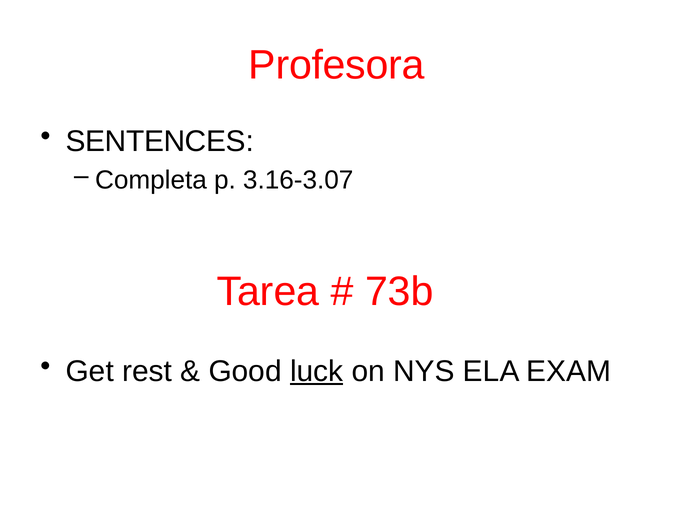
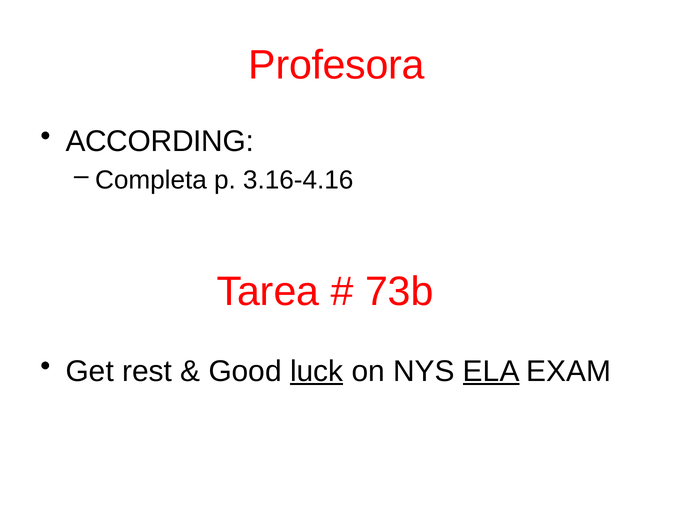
SENTENCES: SENTENCES -> ACCORDING
3.16-3.07: 3.16-3.07 -> 3.16-4.16
ELA underline: none -> present
